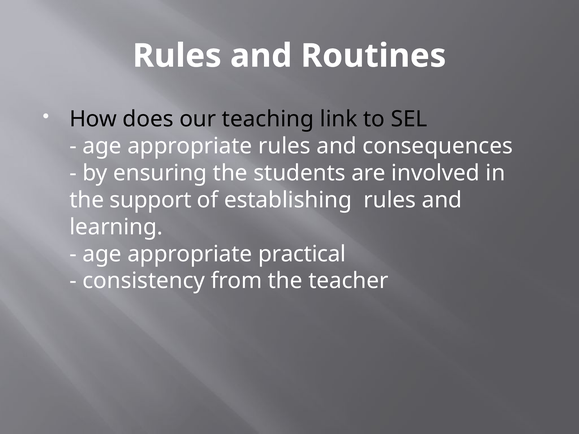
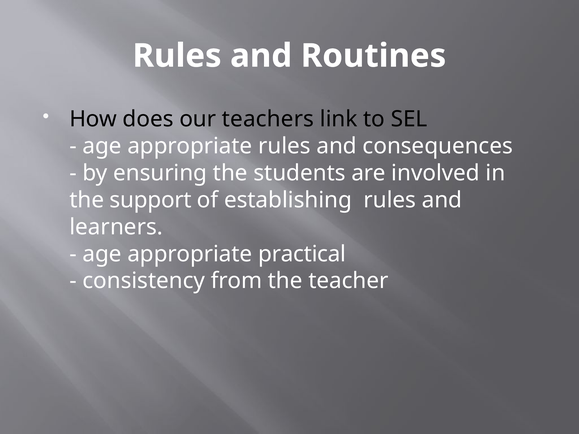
teaching: teaching -> teachers
learning: learning -> learners
